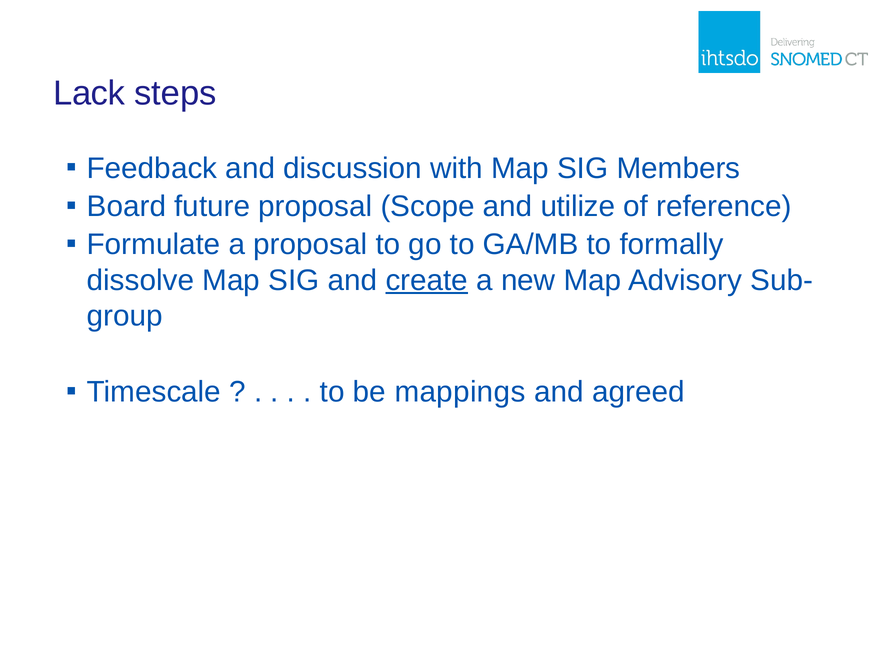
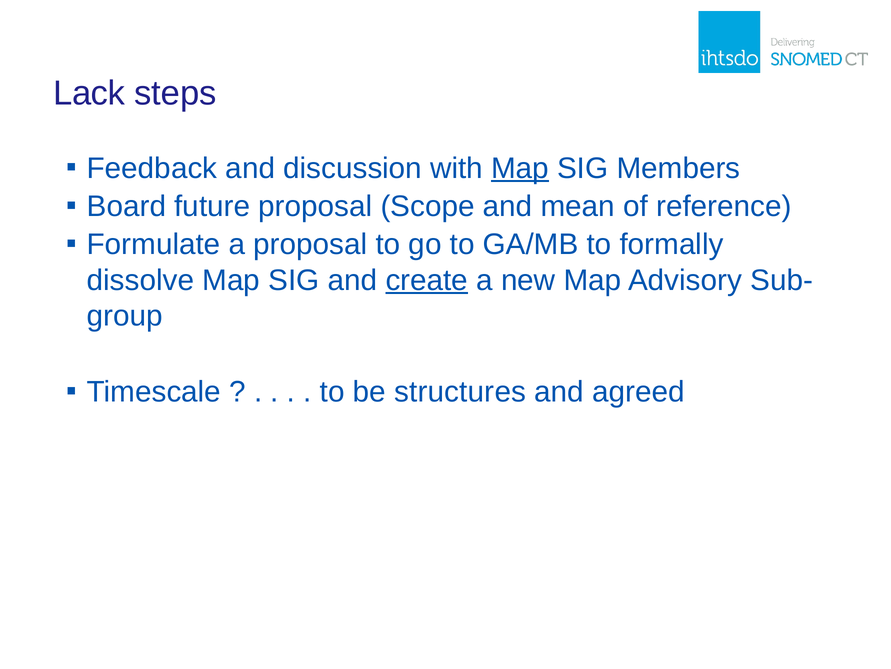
Map at (520, 168) underline: none -> present
utilize: utilize -> mean
mappings: mappings -> structures
